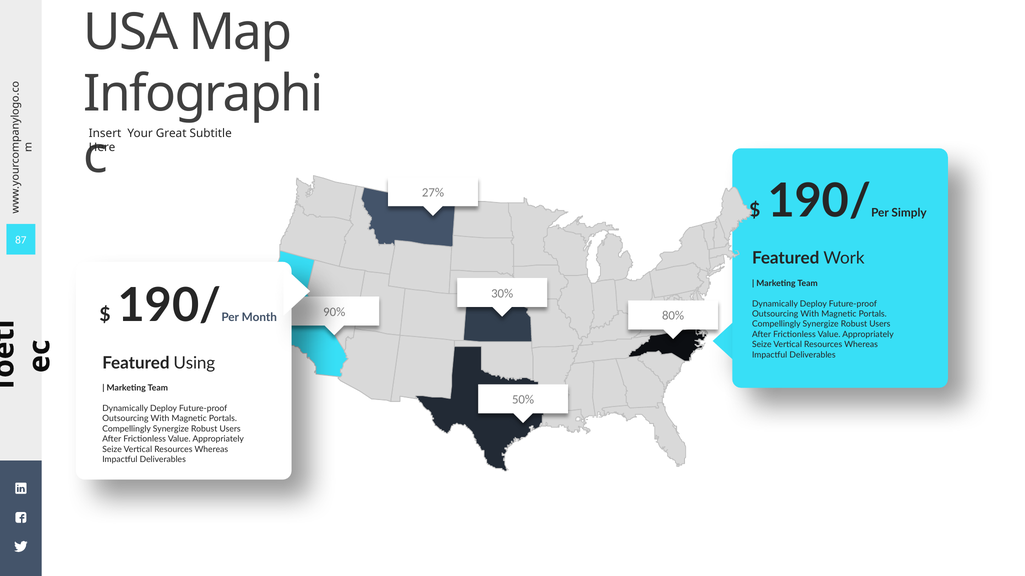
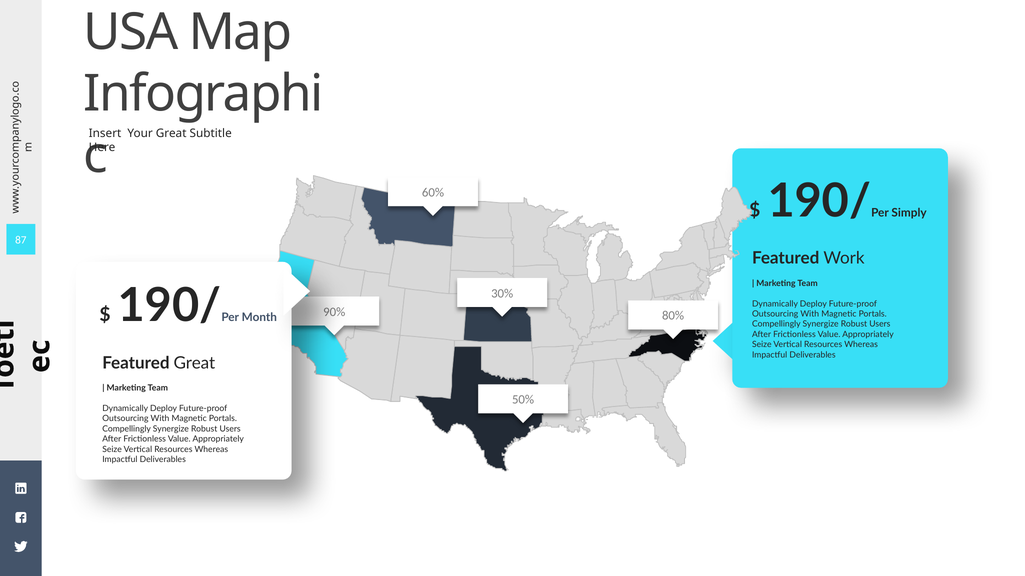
27%: 27% -> 60%
Featured Using: Using -> Great
